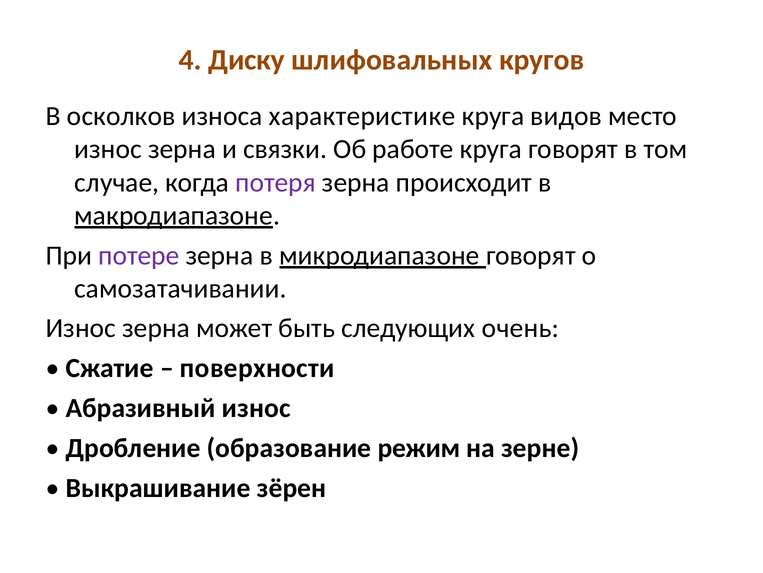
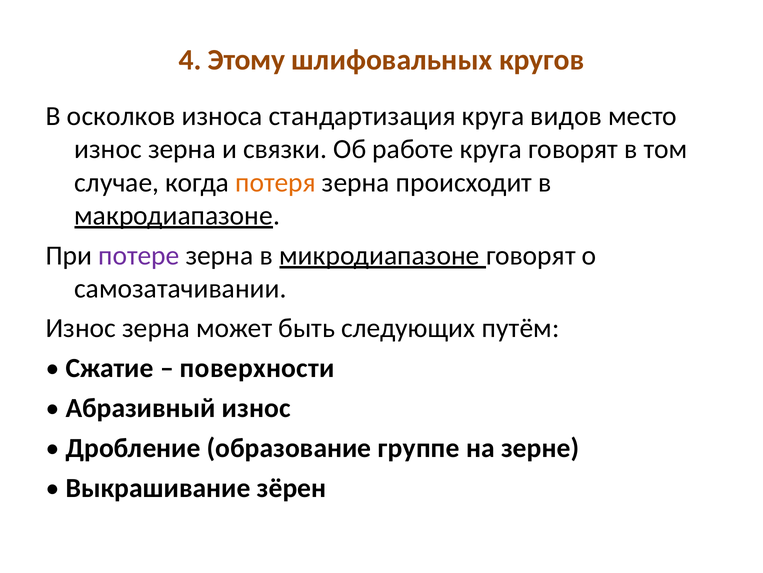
Диску: Диску -> Этому
характеристике: характеристике -> стандартизация
потеря colour: purple -> orange
очень: очень -> путём
режим: режим -> группе
